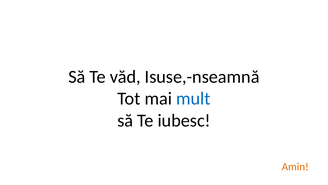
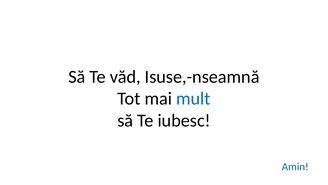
Amin colour: orange -> blue
